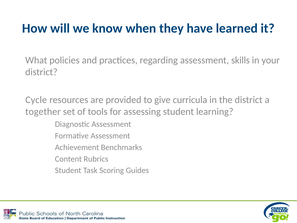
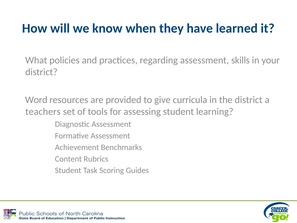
Cycle: Cycle -> Word
together: together -> teachers
